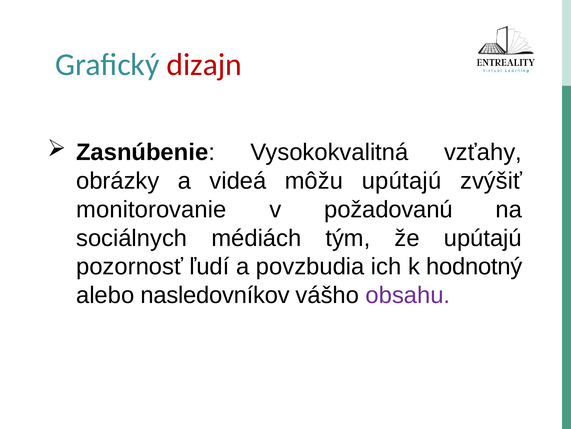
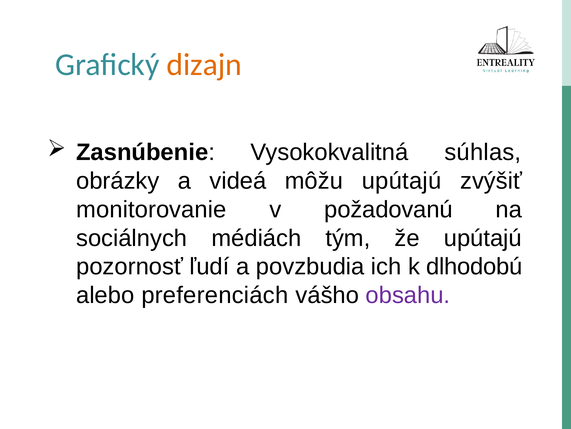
dizajn colour: red -> orange
vzťahy: vzťahy -> súhlas
hodnotný: hodnotný -> dlhodobú
nasledovníkov: nasledovníkov -> preferenciách
